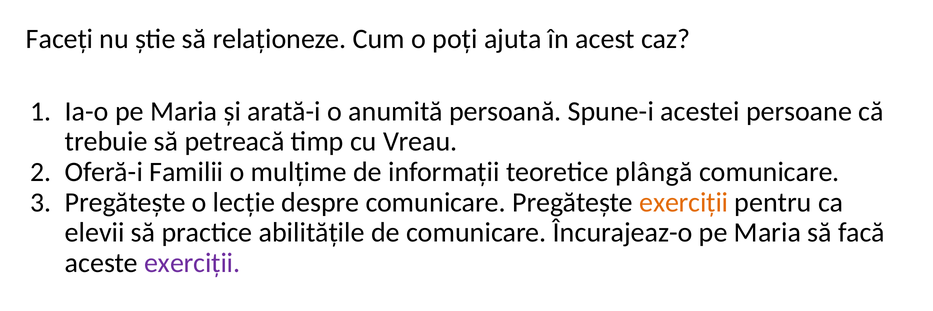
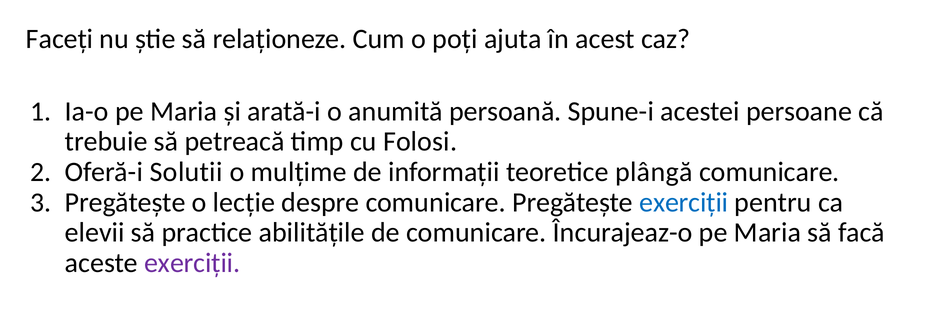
Vreau: Vreau -> Folosi
Familii: Familii -> Solutii
exerciții at (684, 202) colour: orange -> blue
